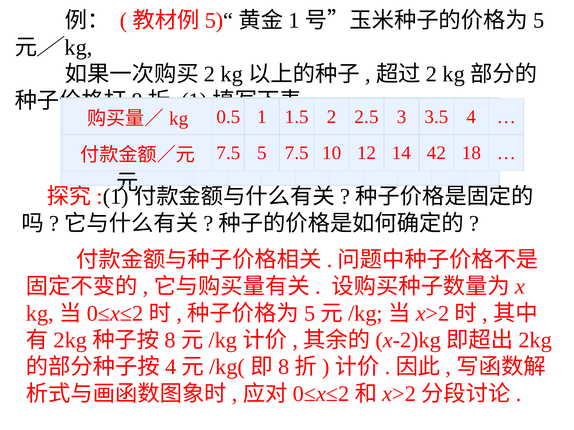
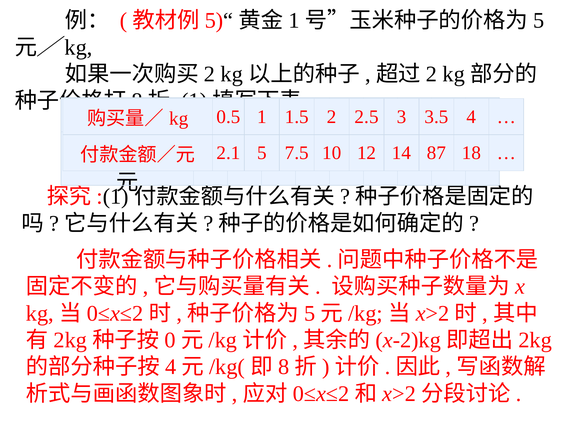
7.5 at (228, 153): 7.5 -> 2.1
42: 42 -> 87
8 at (170, 341): 8 -> 0
